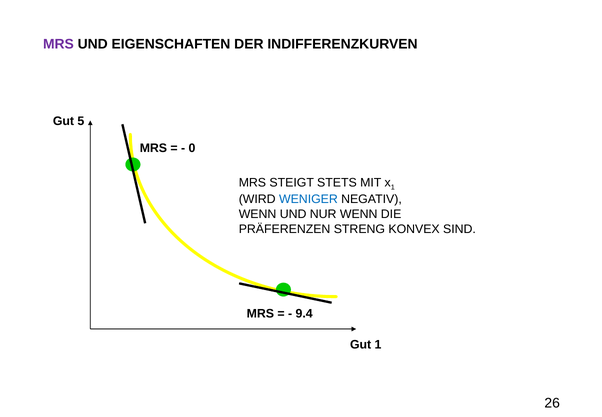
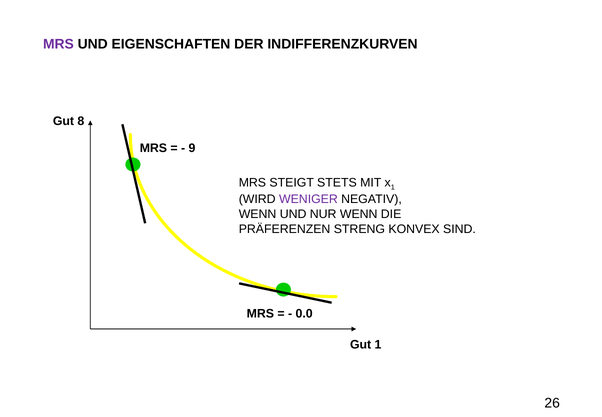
5: 5 -> 8
0: 0 -> 9
WENIGER colour: blue -> purple
9.4: 9.4 -> 0.0
